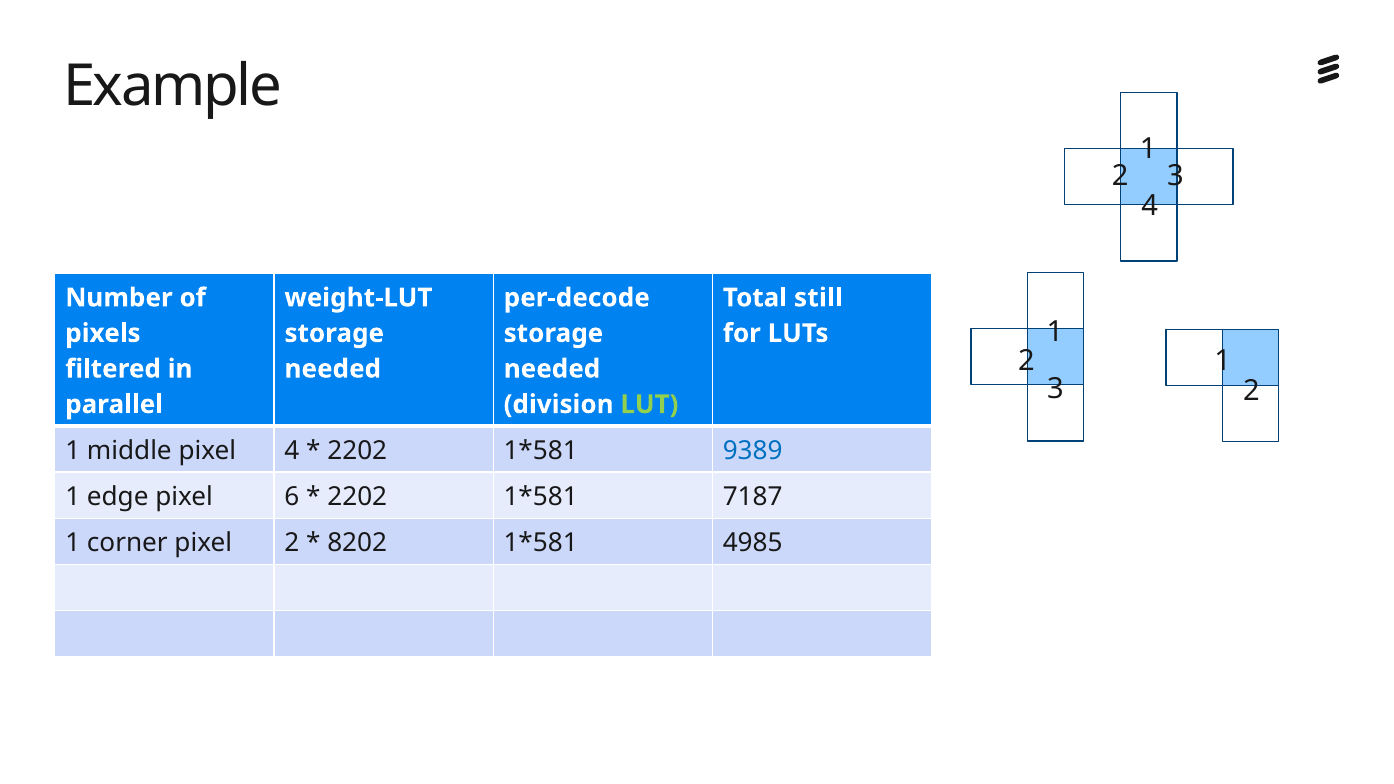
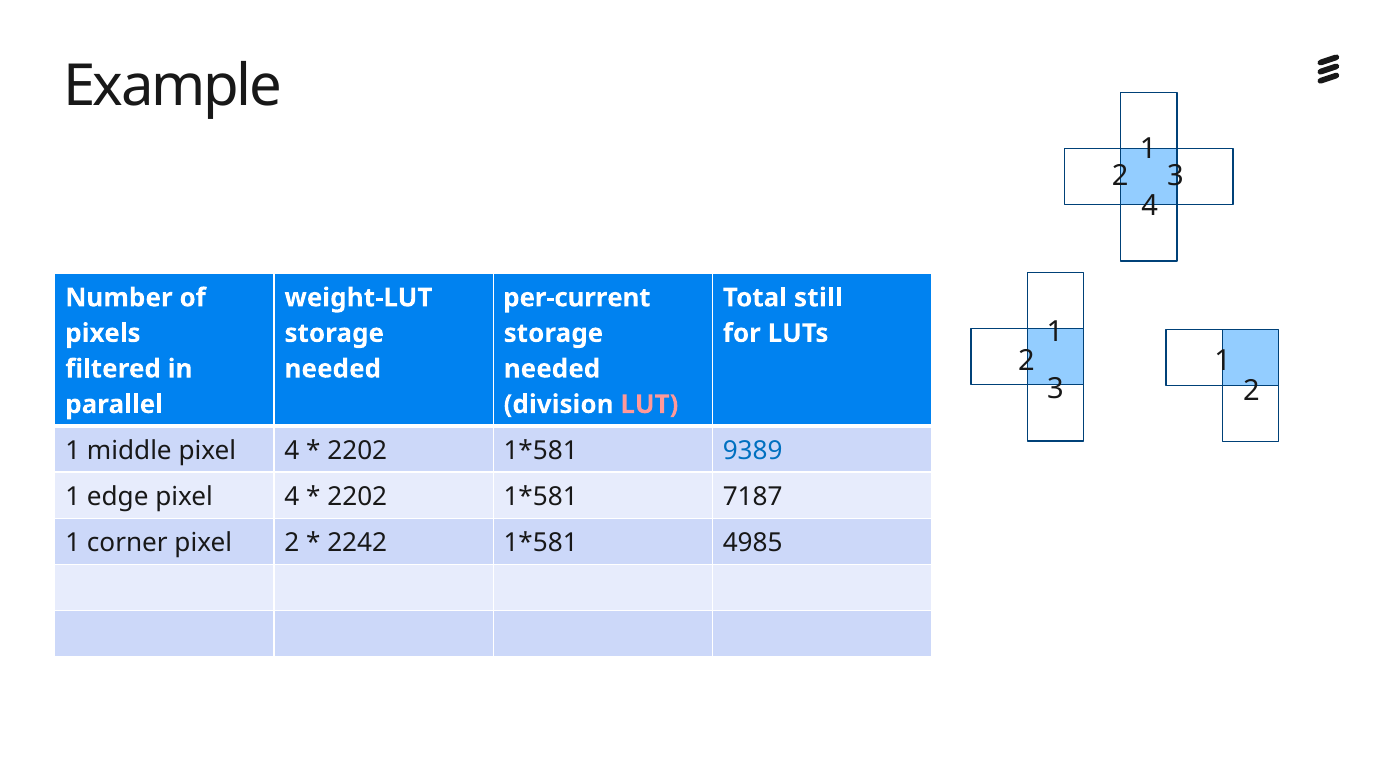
per-decode: per-decode -> per-current
LUT colour: light green -> pink
edge pixel 6: 6 -> 4
8202: 8202 -> 2242
